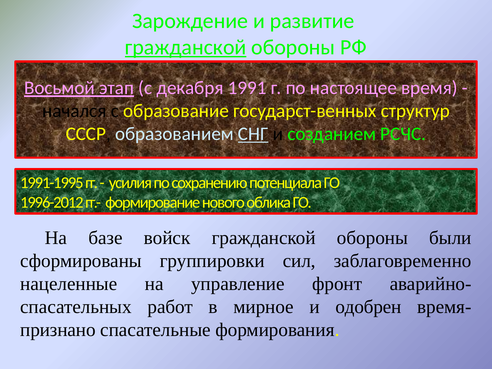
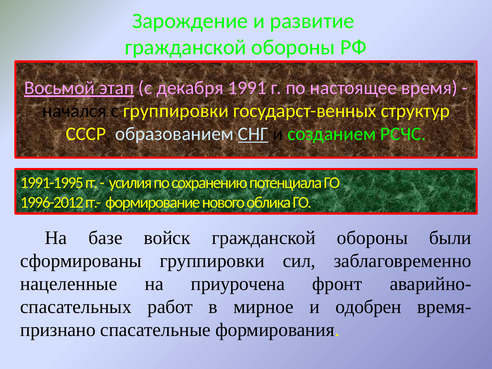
гражданской at (186, 47) underline: present -> none
с образование: образование -> группировки
управление: управление -> приурочена
